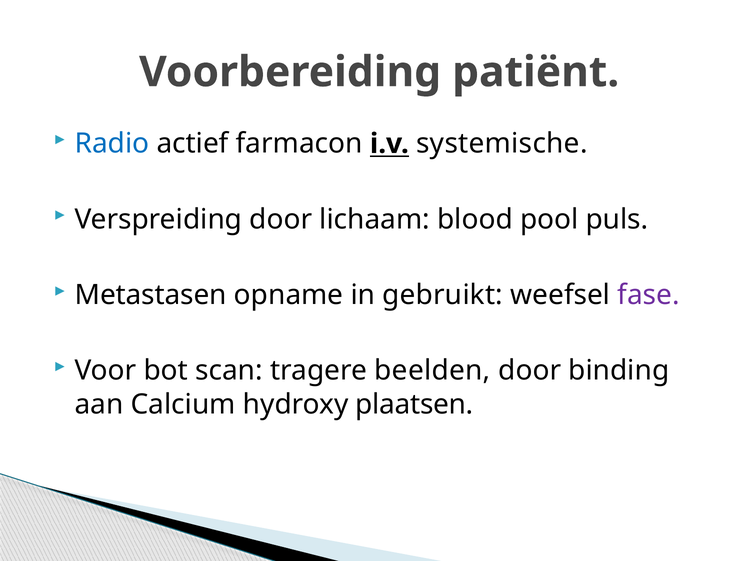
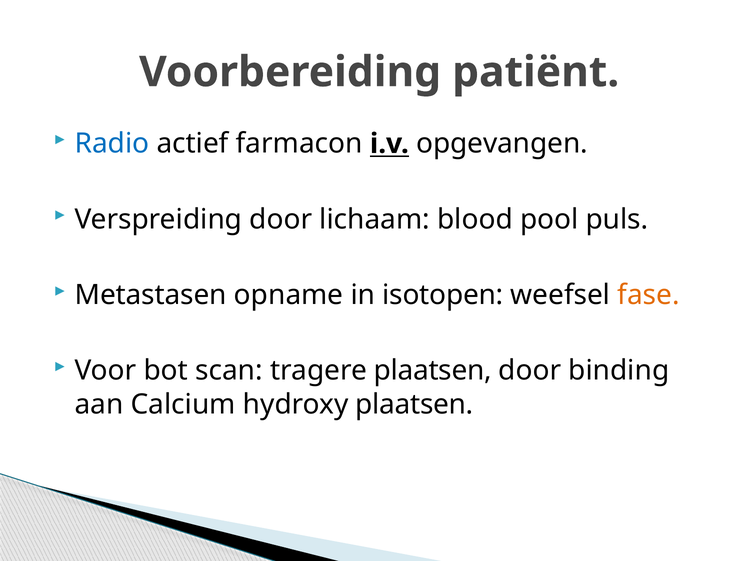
systemische: systemische -> opgevangen
gebruikt: gebruikt -> isotopen
fase colour: purple -> orange
tragere beelden: beelden -> plaatsen
